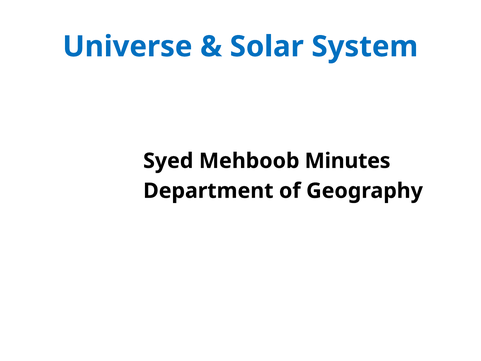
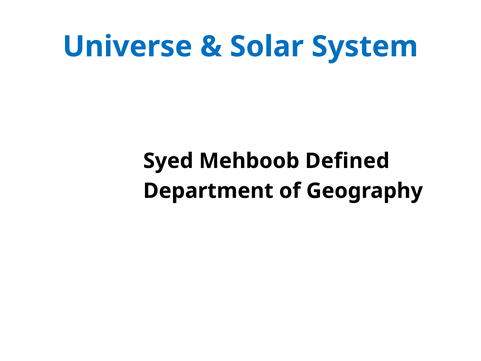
Minutes: Minutes -> Defined
